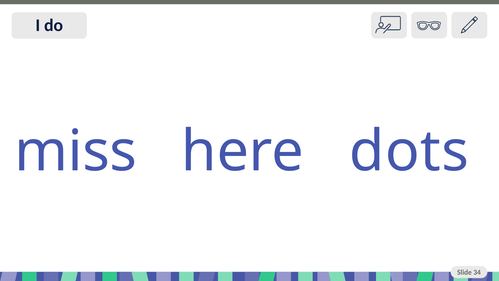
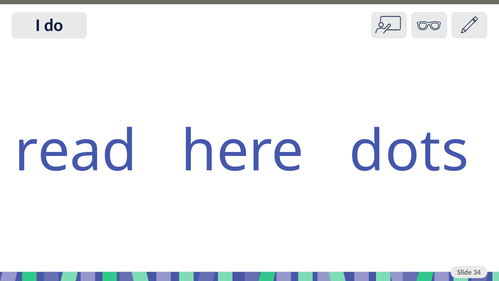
miss: miss -> read
